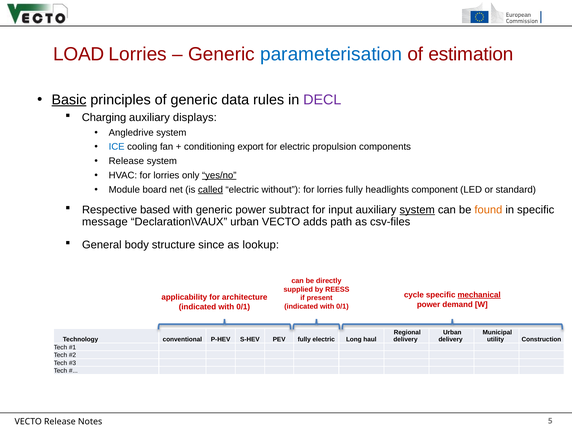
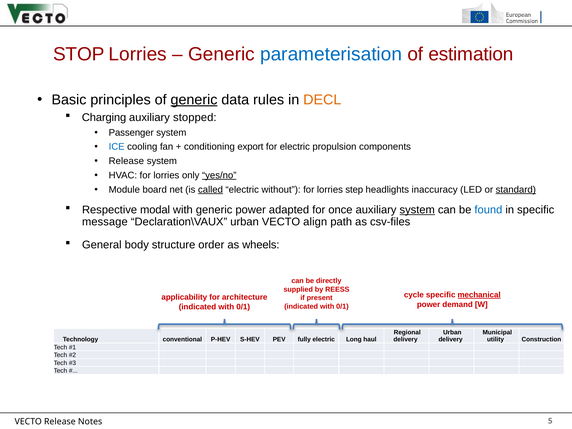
LOAD: LOAD -> STOP
Basic underline: present -> none
generic at (194, 100) underline: none -> present
DECL colour: purple -> orange
displays: displays -> stopped
Angledrive: Angledrive -> Passenger
lorries fully: fully -> step
component: component -> inaccuracy
standard underline: none -> present
based: based -> modal
subtract: subtract -> adapted
input: input -> once
found colour: orange -> blue
adds: adds -> align
since: since -> order
lookup: lookup -> wheels
